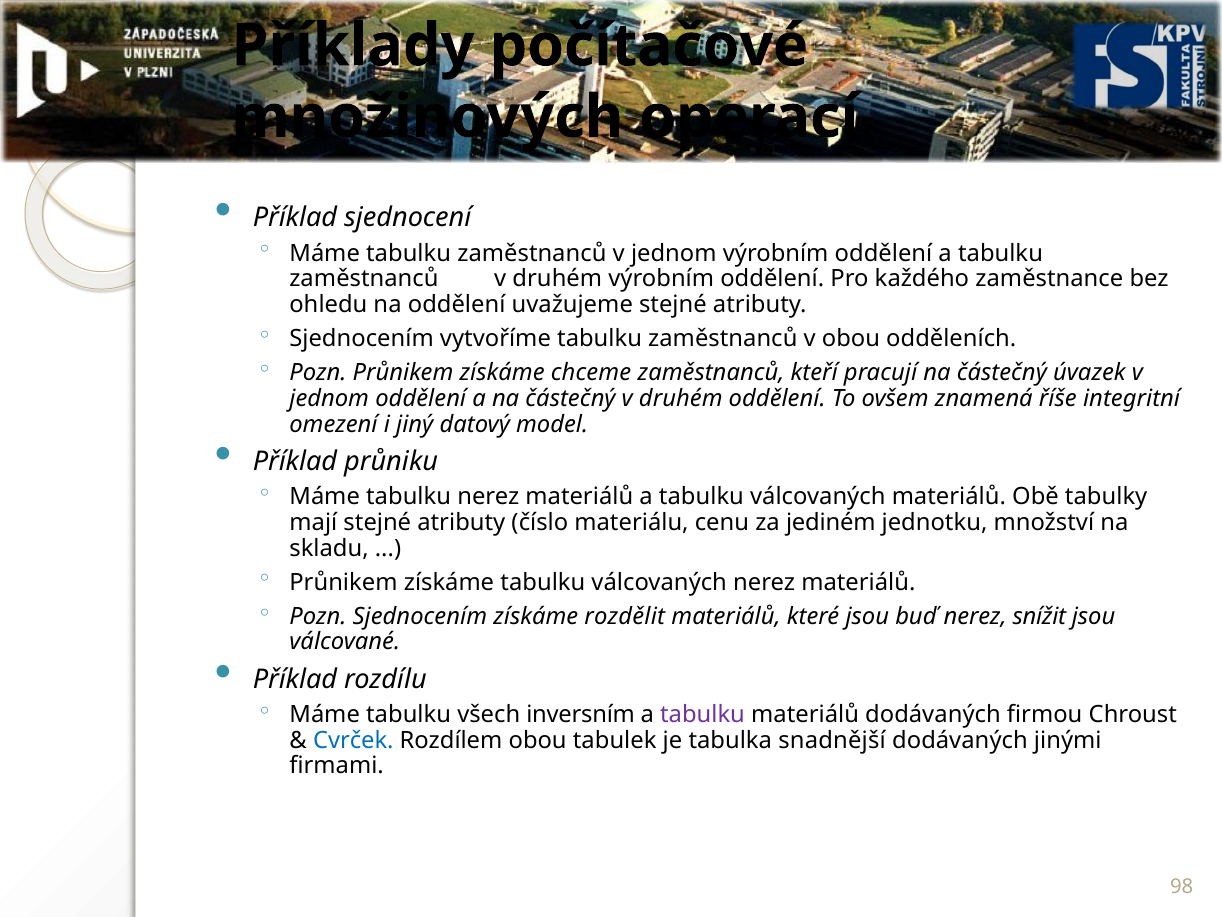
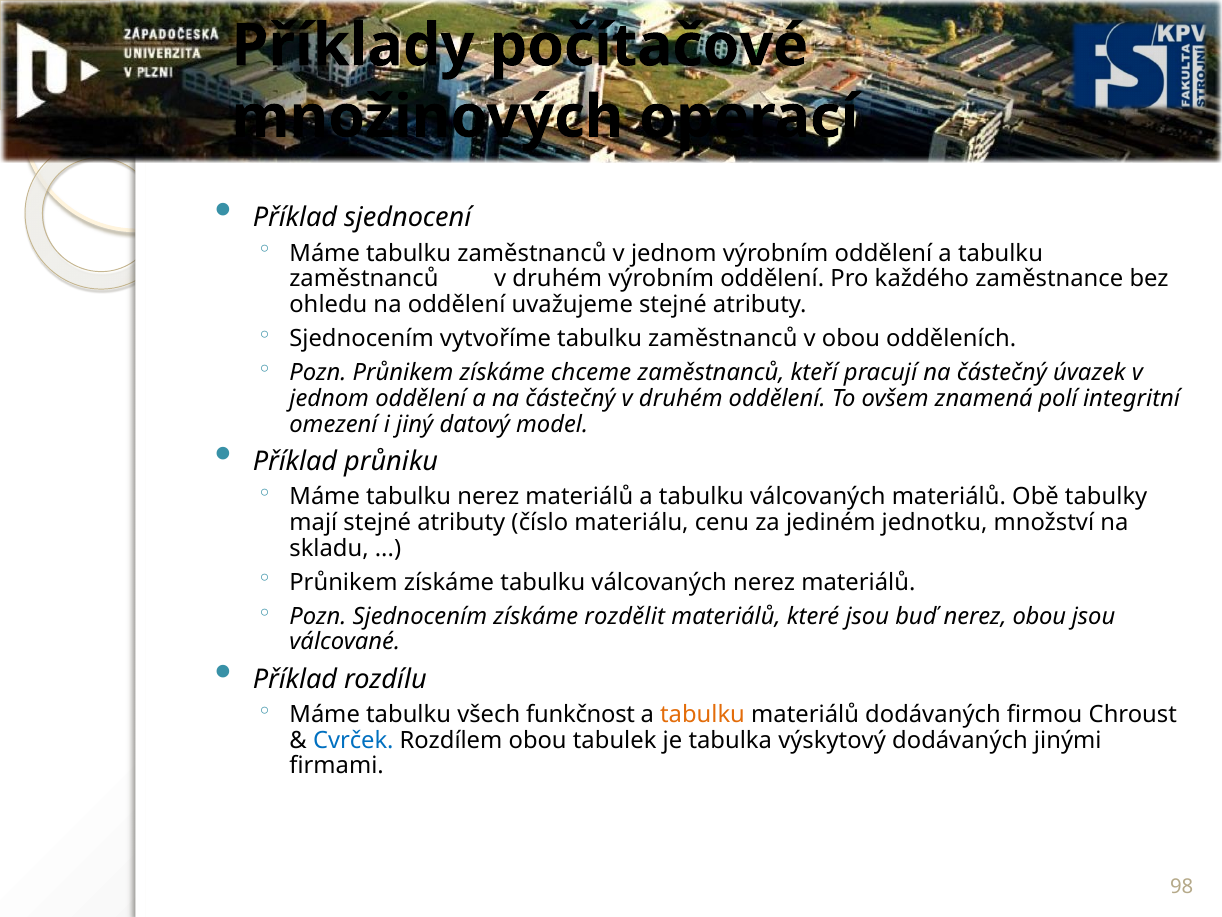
říše: říše -> polí
nerez snížit: snížit -> obou
inversním: inversním -> funkčnost
tabulku at (702, 714) colour: purple -> orange
snadnější: snadnější -> výskytový
